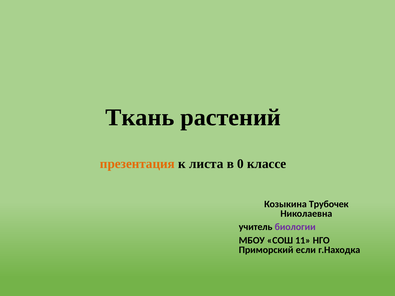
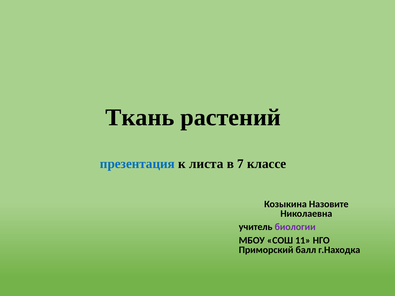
презентация colour: orange -> blue
0: 0 -> 7
Трубочек: Трубочек -> Назовите
если: если -> балл
